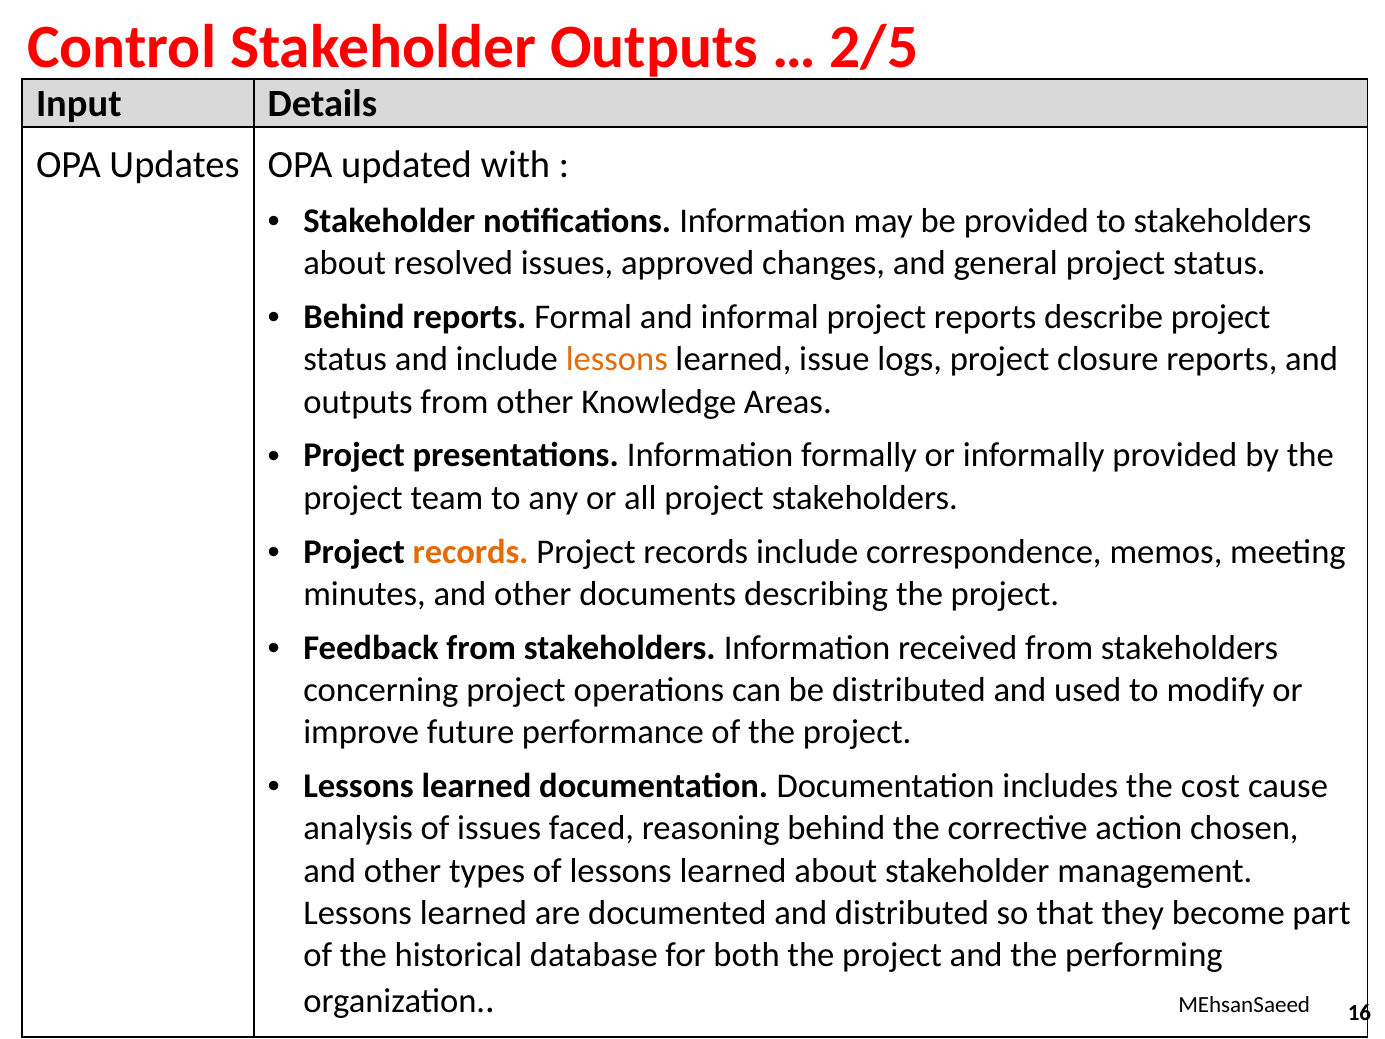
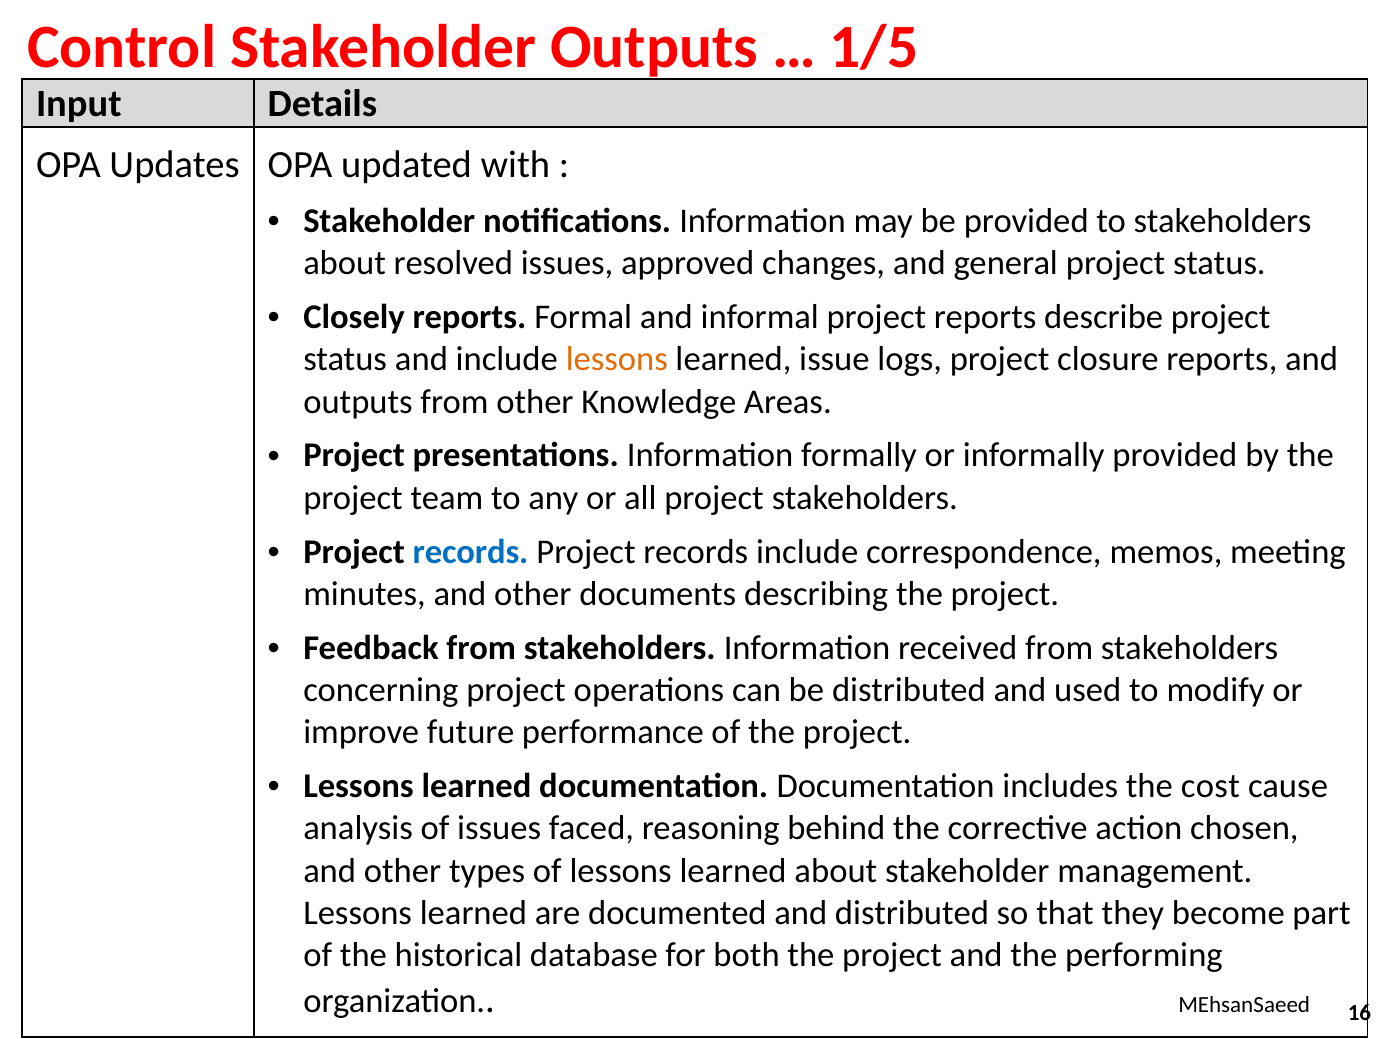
2/5: 2/5 -> 1/5
Behind at (354, 317): Behind -> Closely
records at (471, 552) colour: orange -> blue
